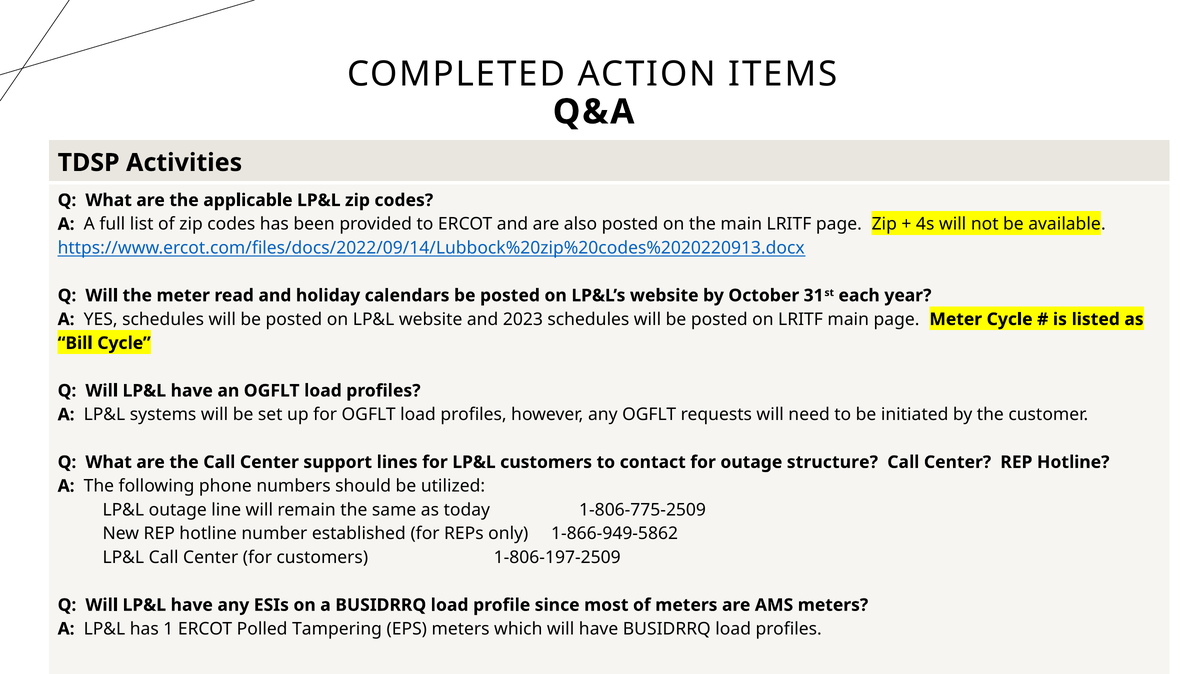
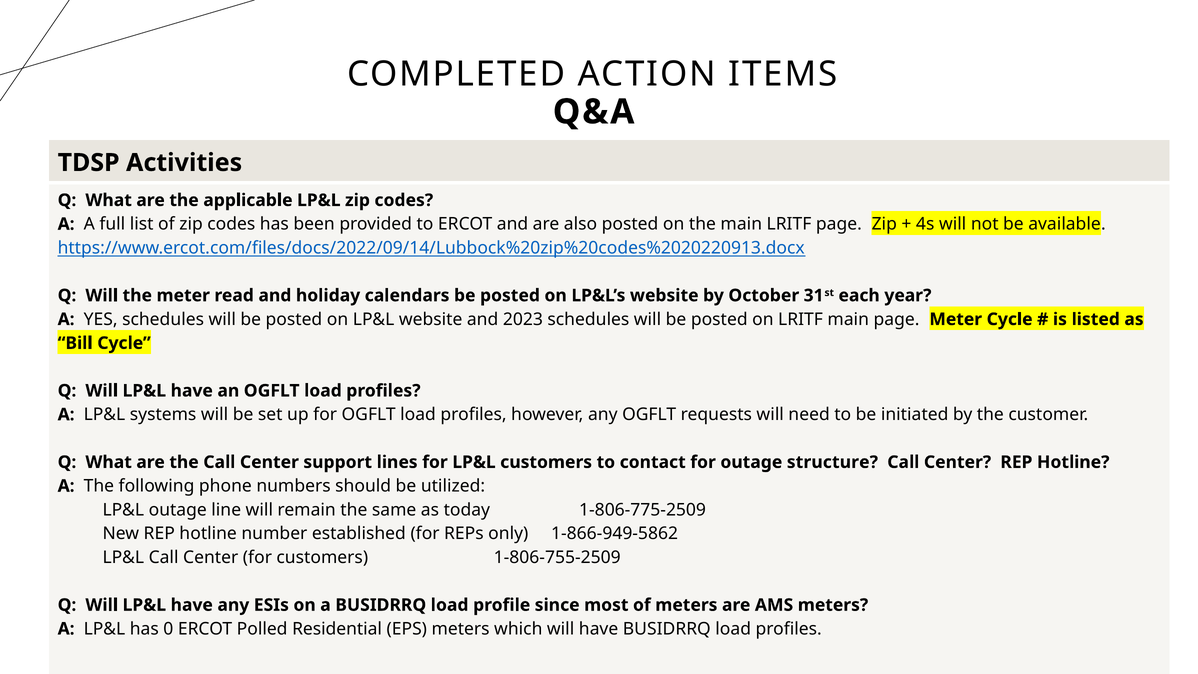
1-806-197-2509: 1-806-197-2509 -> 1-806-755-2509
1: 1 -> 0
Tampering: Tampering -> Residential
